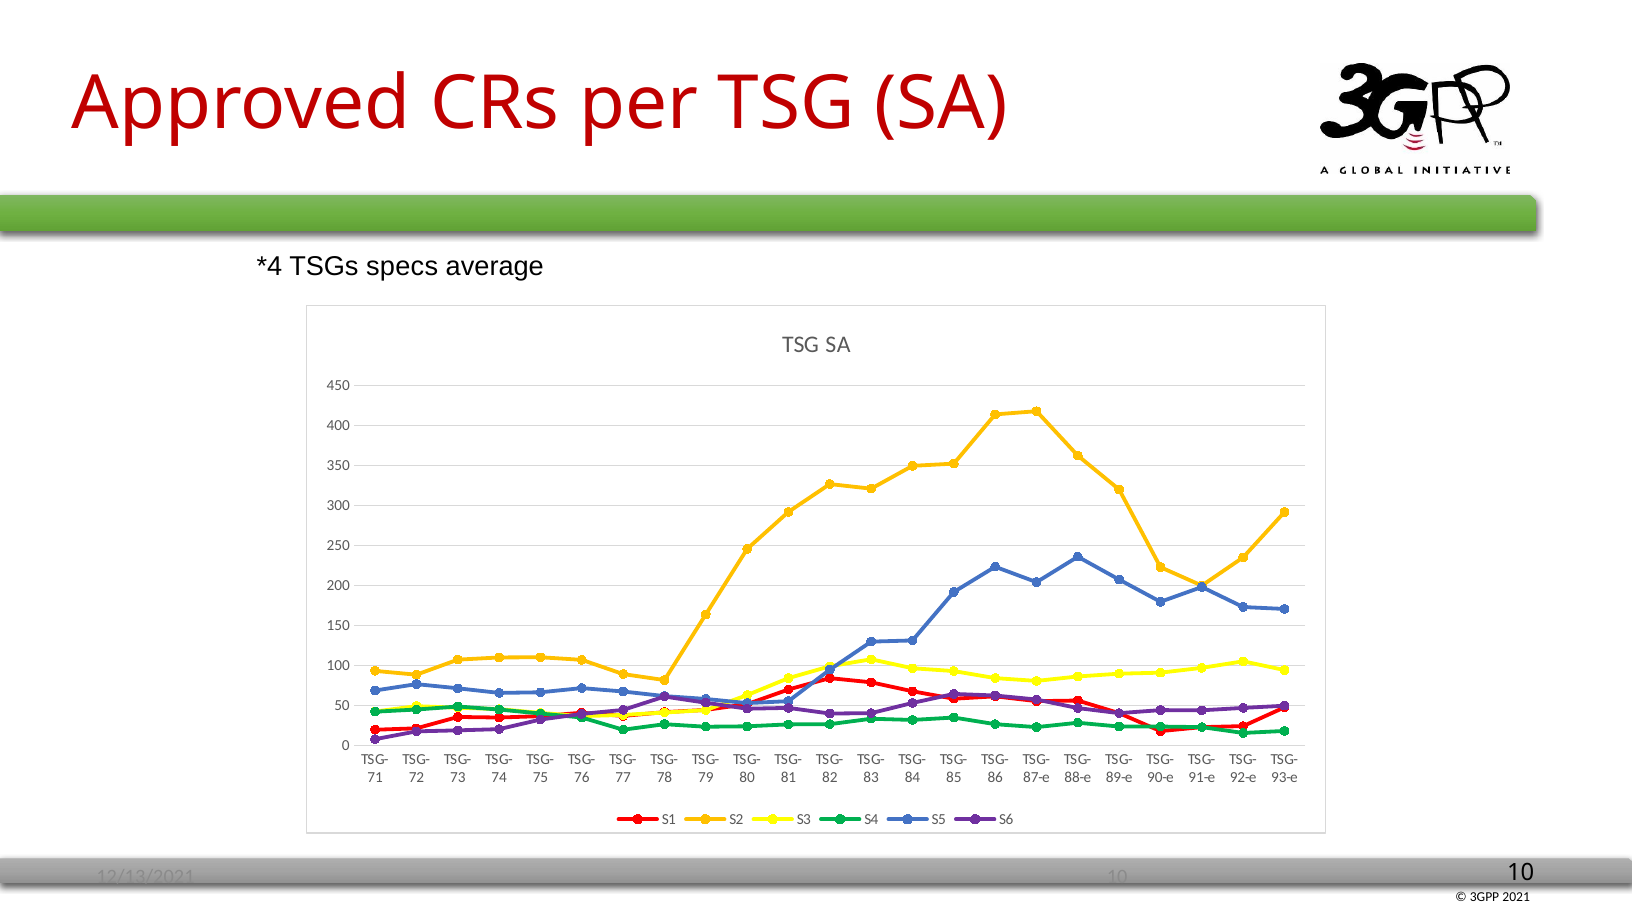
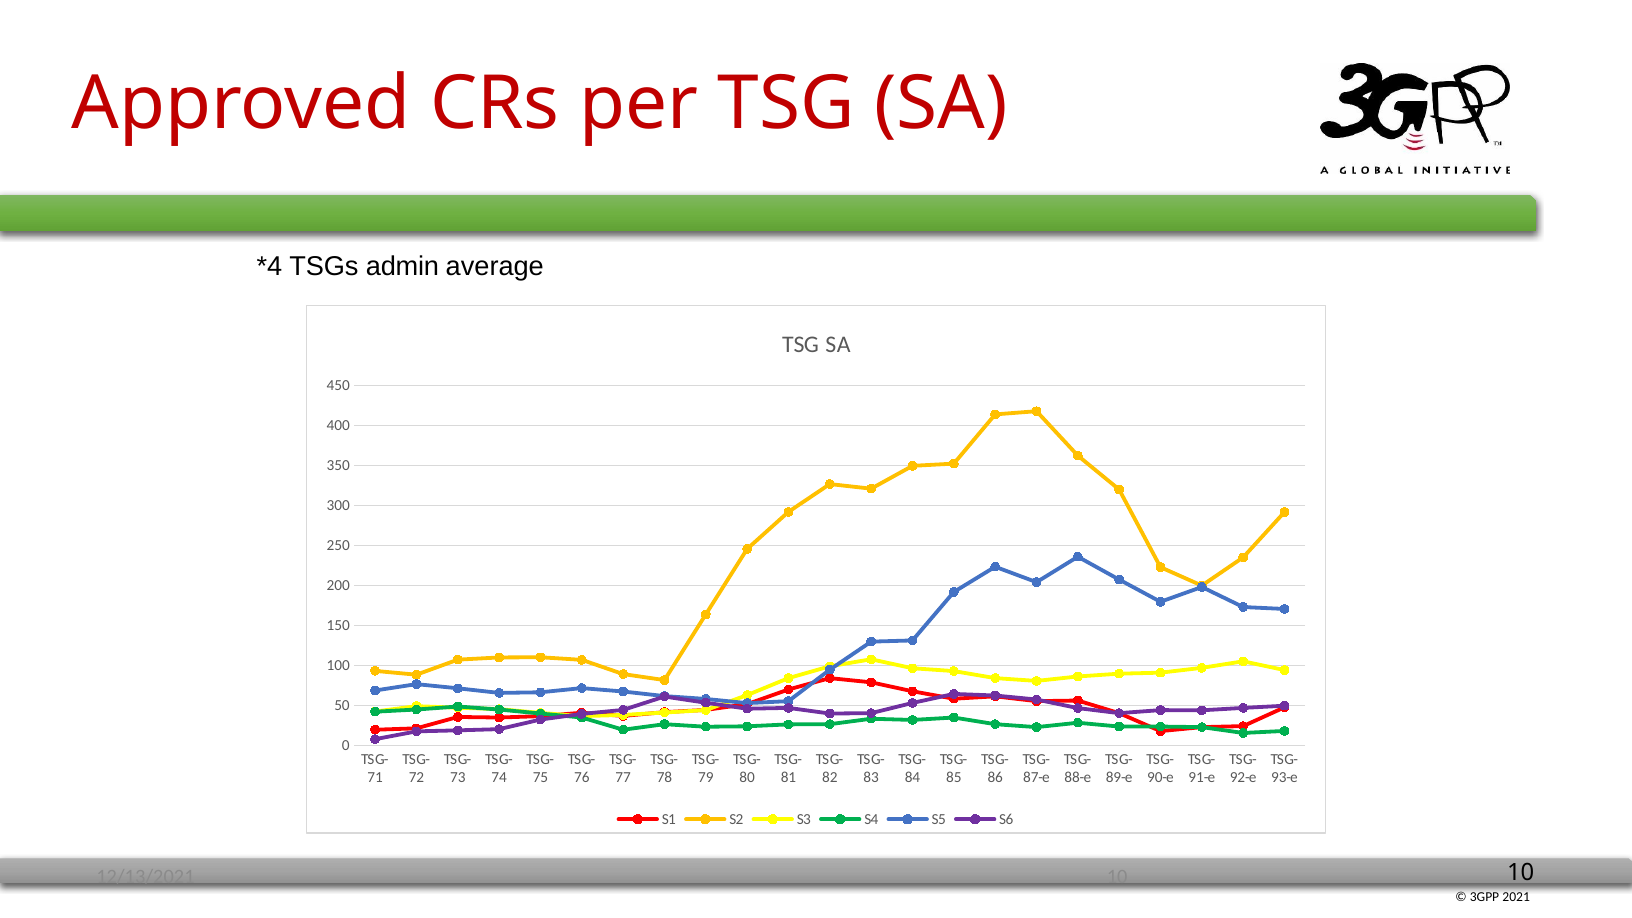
specs: specs -> admin
